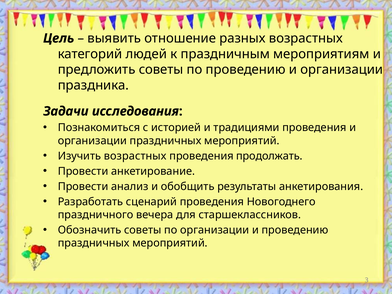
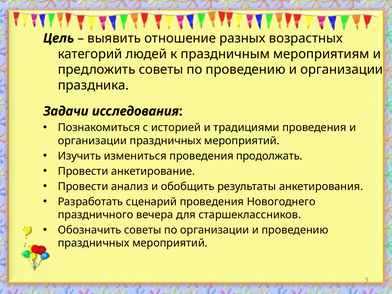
Изучить возрастных: возрастных -> измениться
